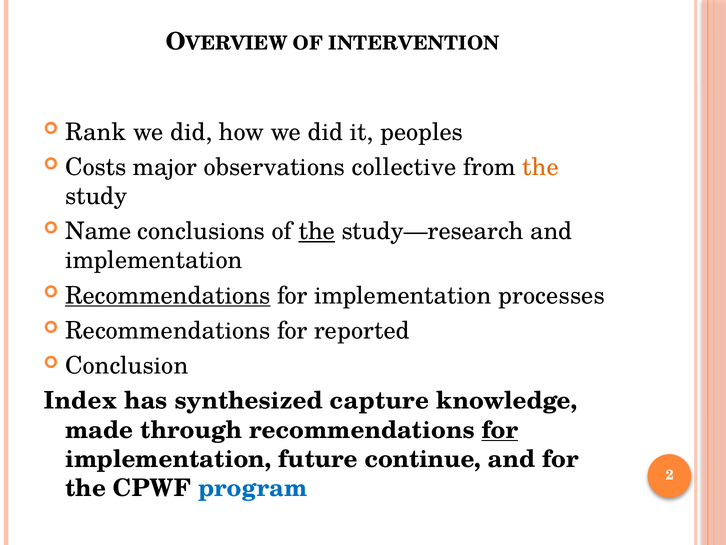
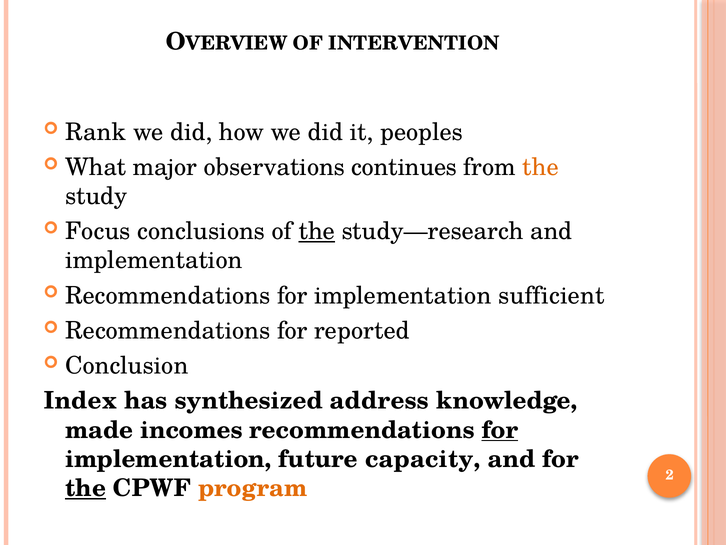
Costs: Costs -> What
collective: collective -> continues
Name: Name -> Focus
Recommendations at (168, 295) underline: present -> none
processes: processes -> sufficient
capture: capture -> address
through: through -> incomes
continue: continue -> capacity
the at (86, 488) underline: none -> present
program colour: blue -> orange
